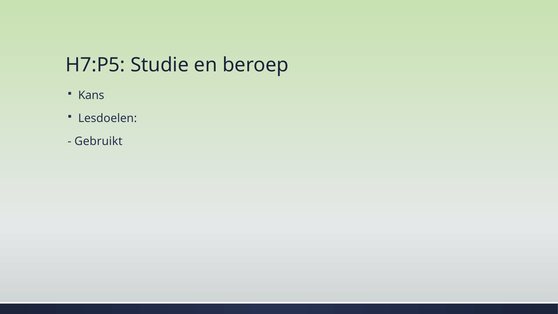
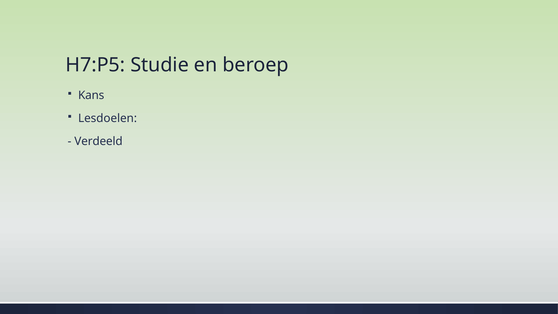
Gebruikt: Gebruikt -> Verdeeld
